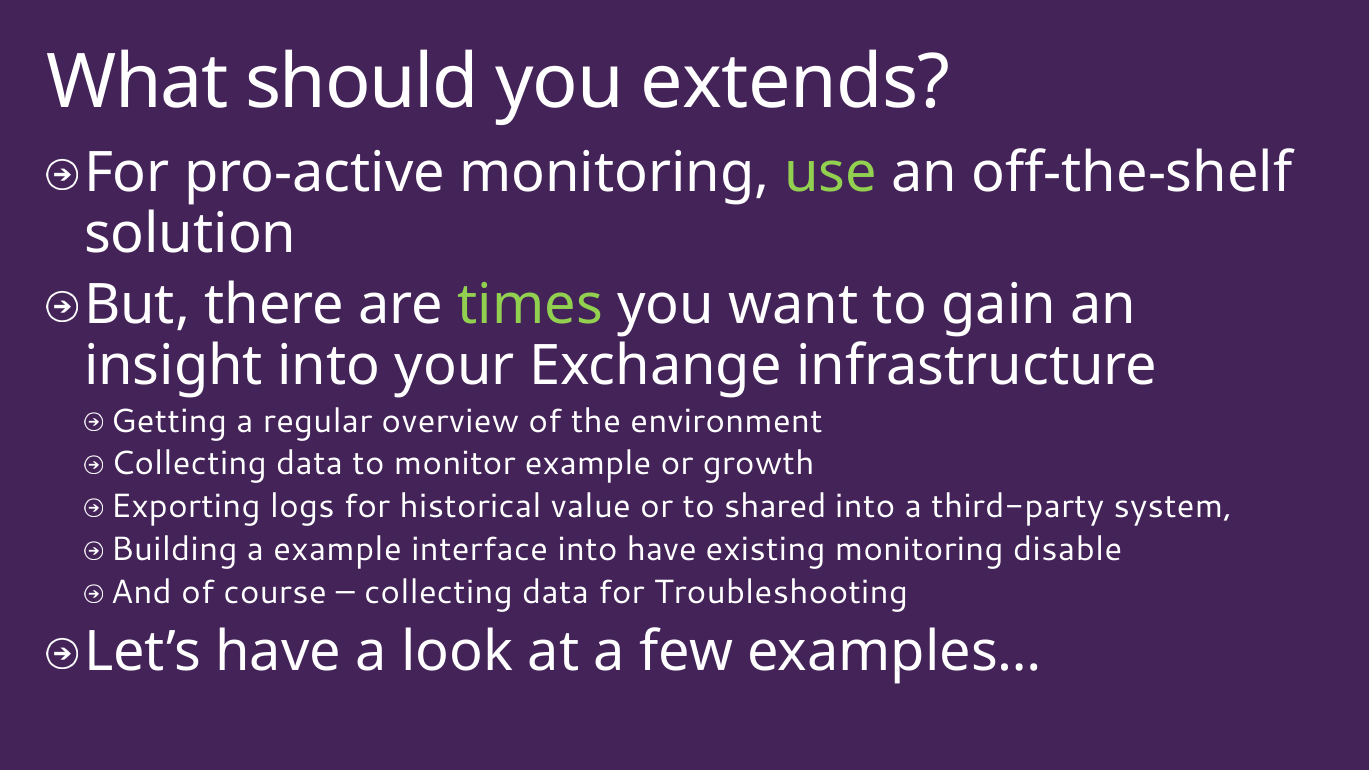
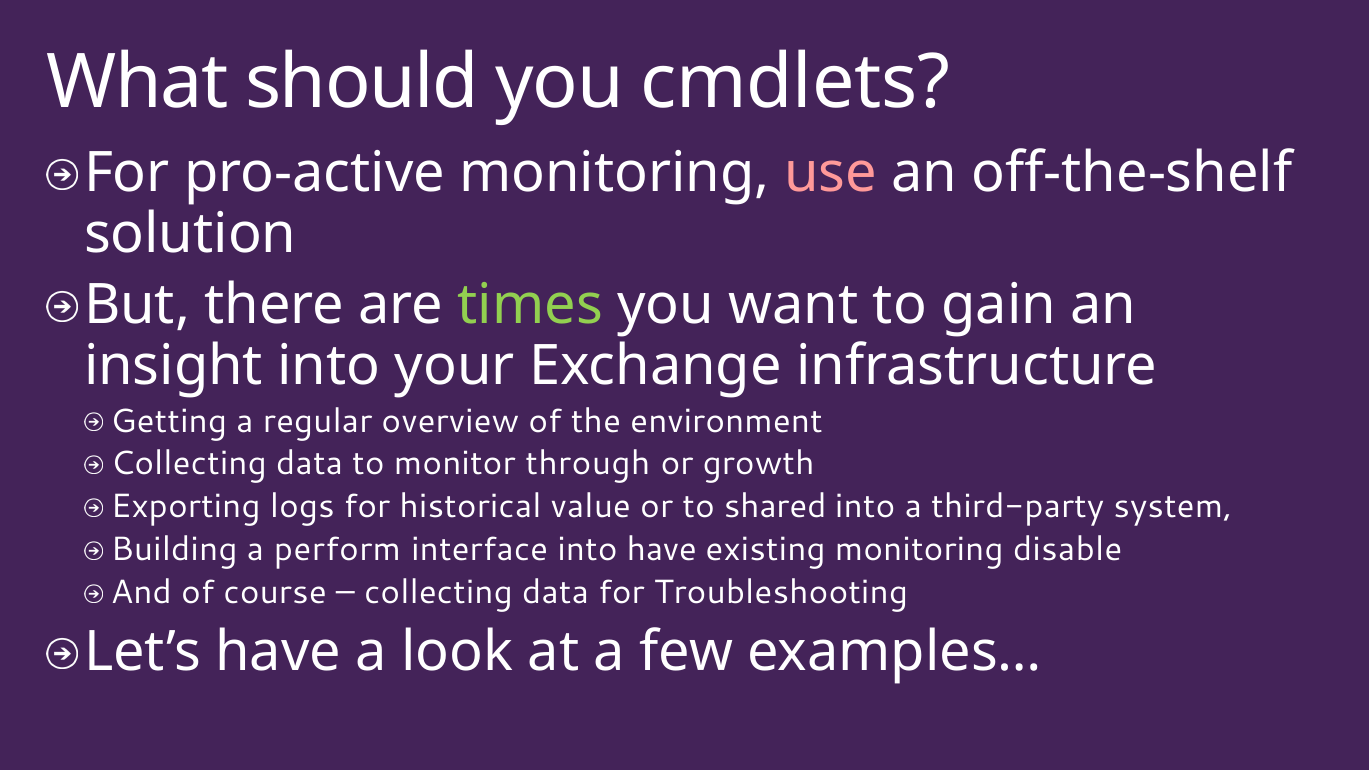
extends: extends -> cmdlets
use colour: light green -> pink
monitor example: example -> through
a example: example -> perform
